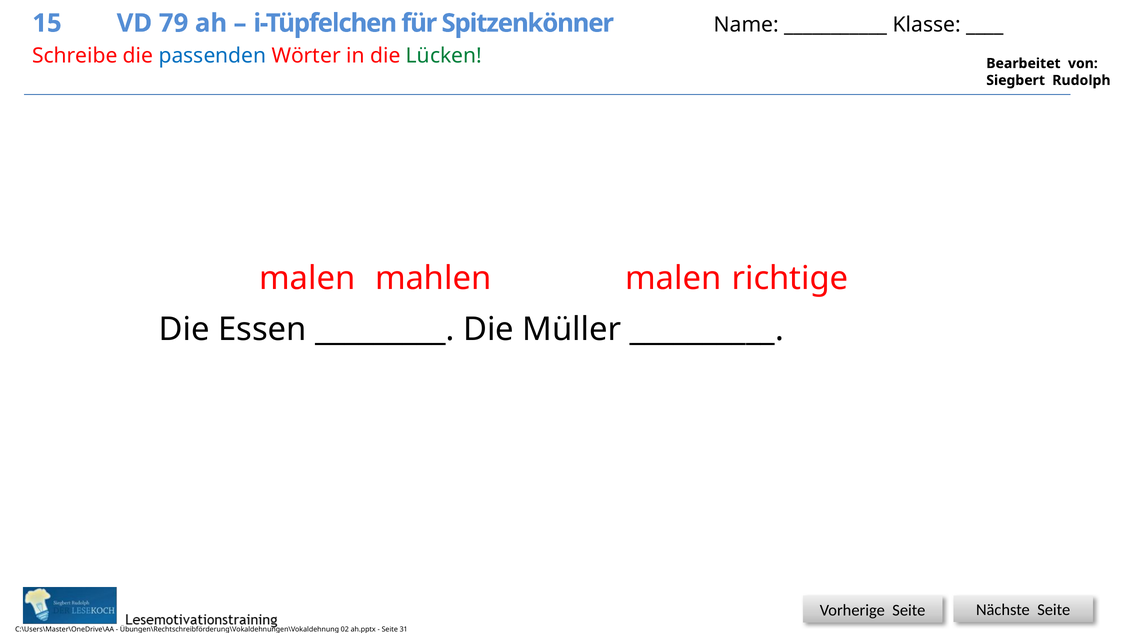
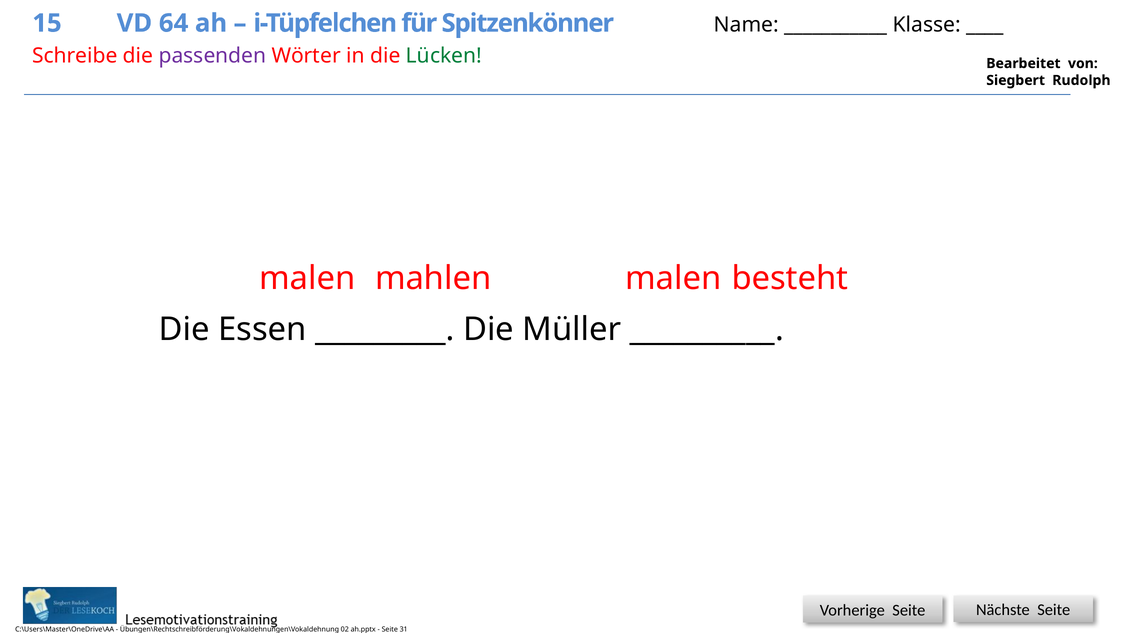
79: 79 -> 64
passenden colour: blue -> purple
richtige: richtige -> besteht
